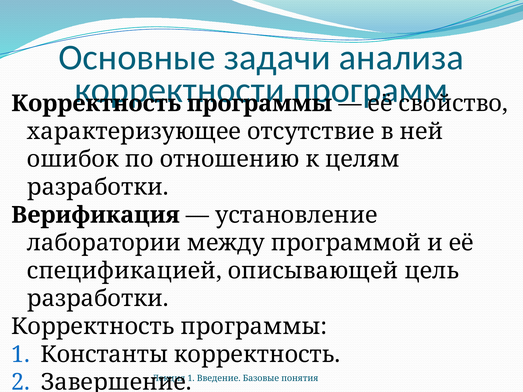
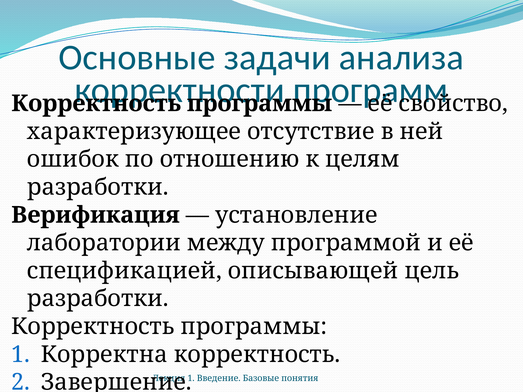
Константы: Константы -> Корректна
